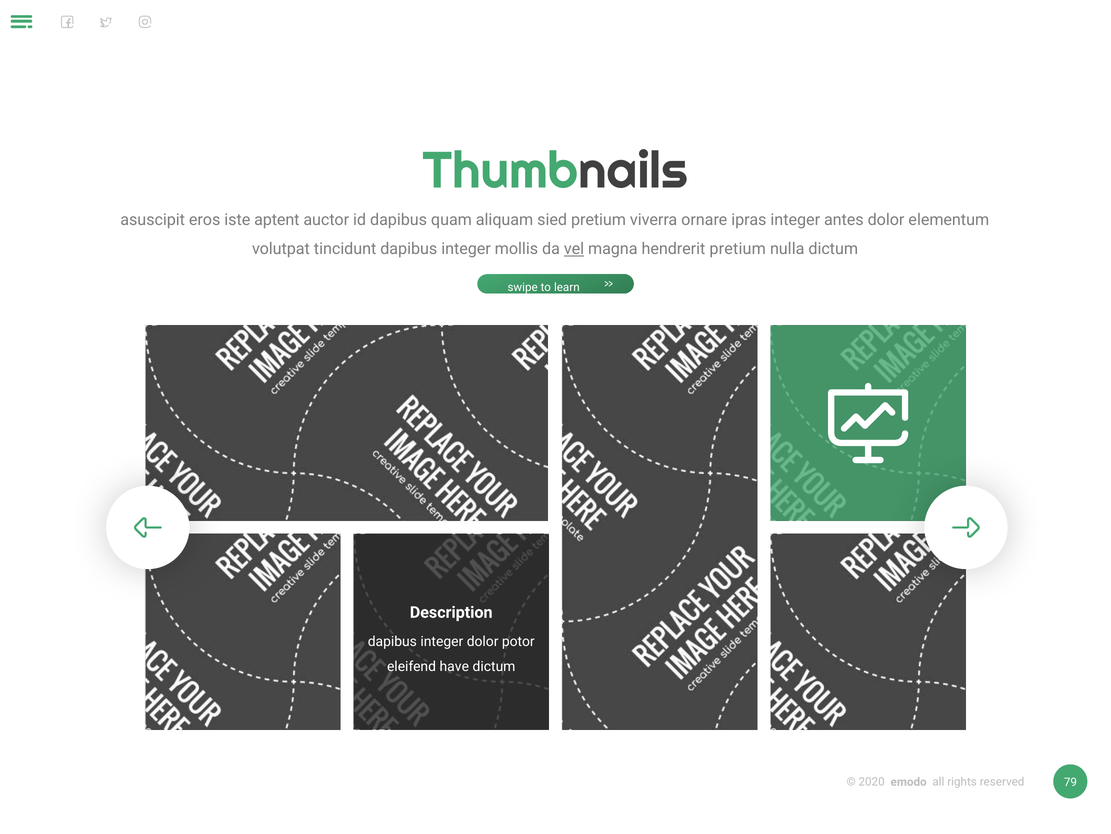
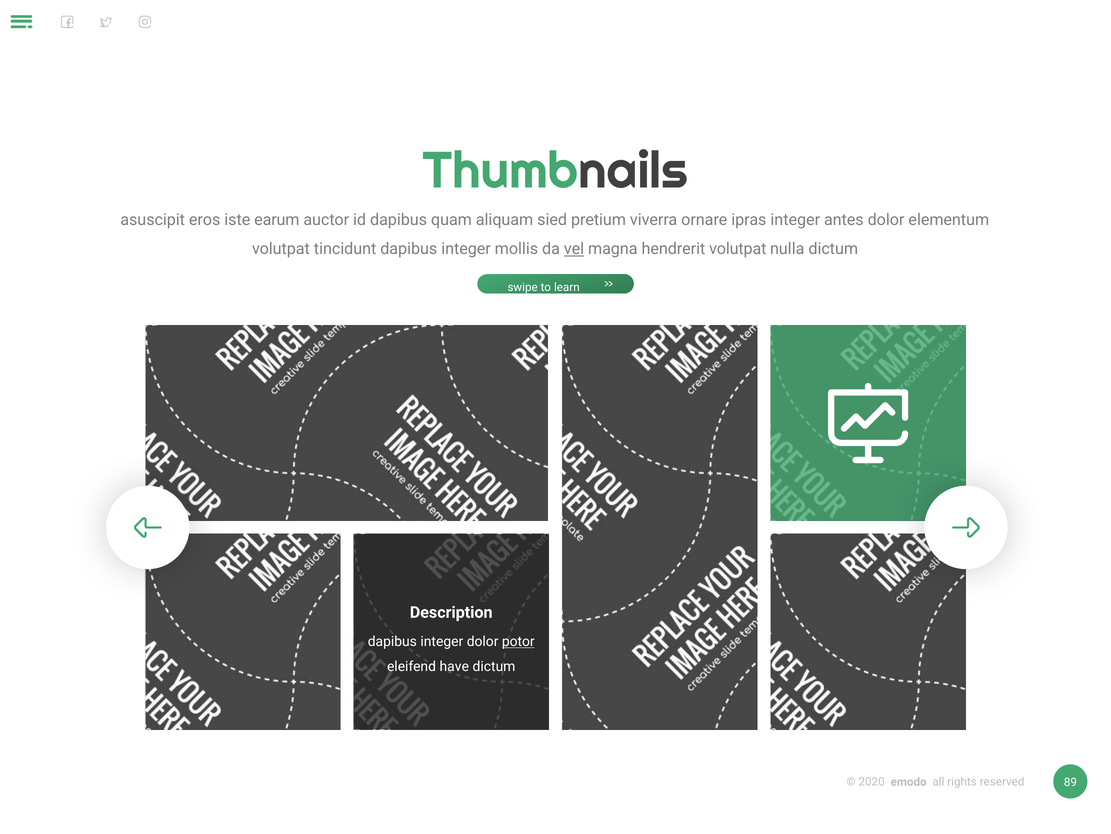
aptent: aptent -> earum
hendrerit pretium: pretium -> volutpat
potor underline: none -> present
79: 79 -> 89
